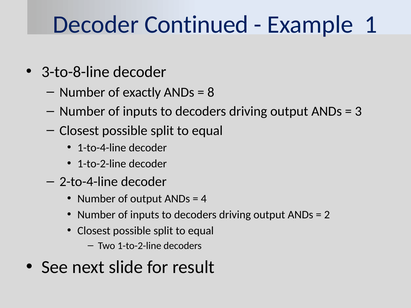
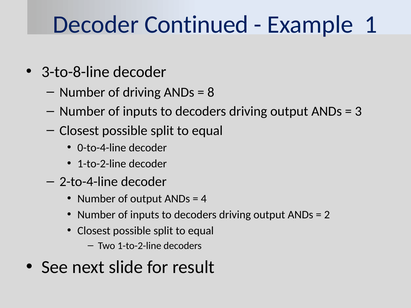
of exactly: exactly -> driving
1-to-4-line: 1-to-4-line -> 0-to-4-line
